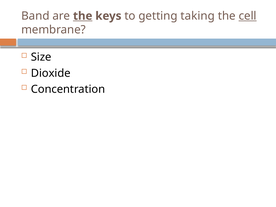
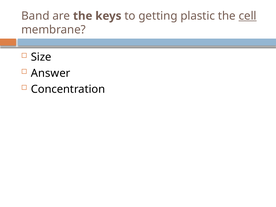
the at (83, 16) underline: present -> none
taking: taking -> plastic
Dioxide: Dioxide -> Answer
